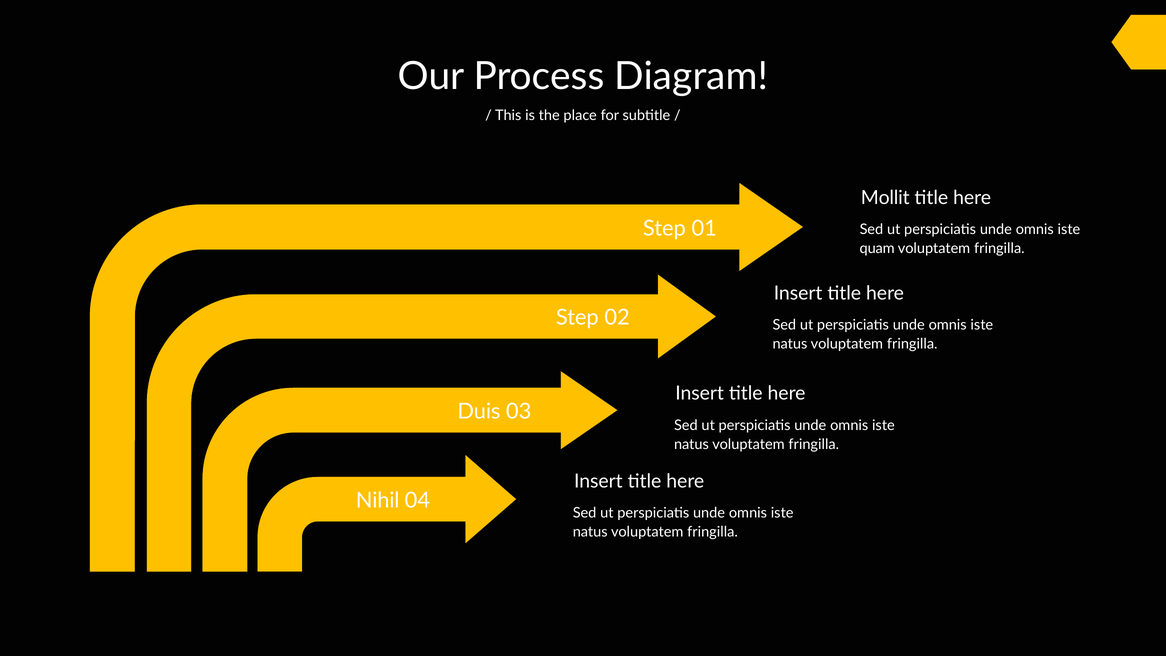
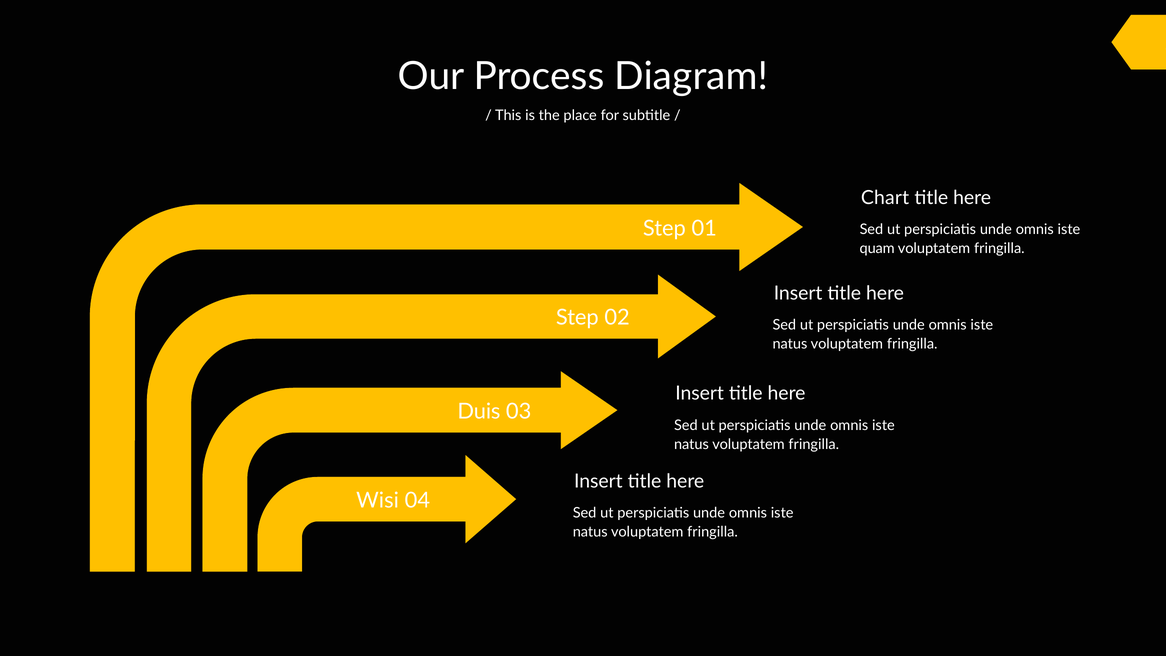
Mollit: Mollit -> Chart
Nihil: Nihil -> Wisi
